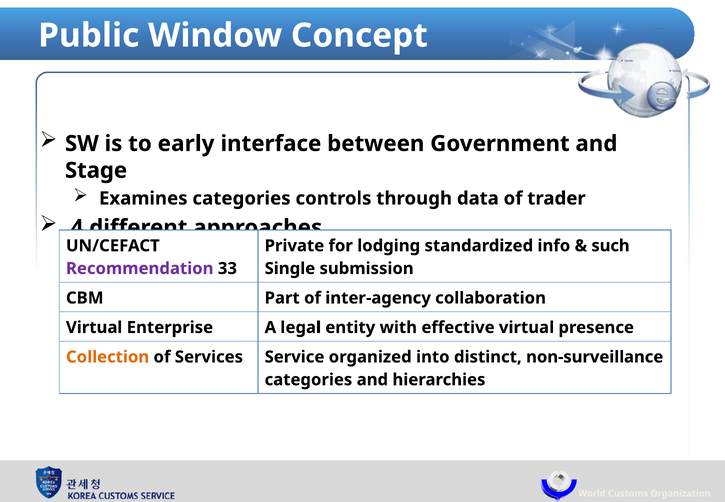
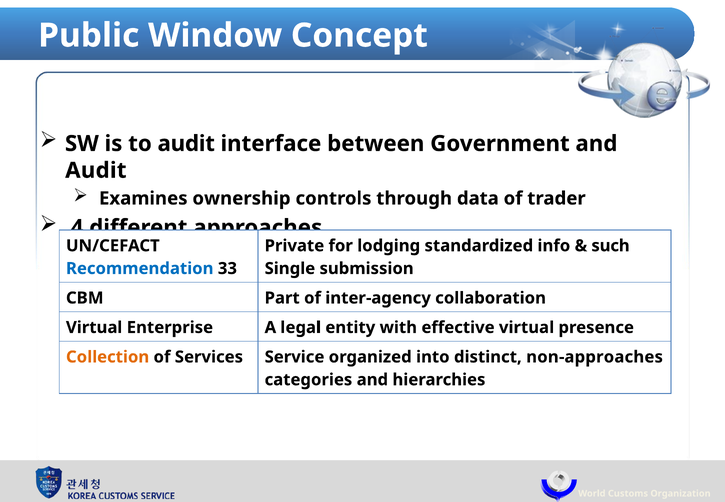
to early: early -> audit
Stage at (96, 170): Stage -> Audit
Examines categories: categories -> ownership
Recommendation colour: purple -> blue
non-surveillance: non-surveillance -> non-approaches
